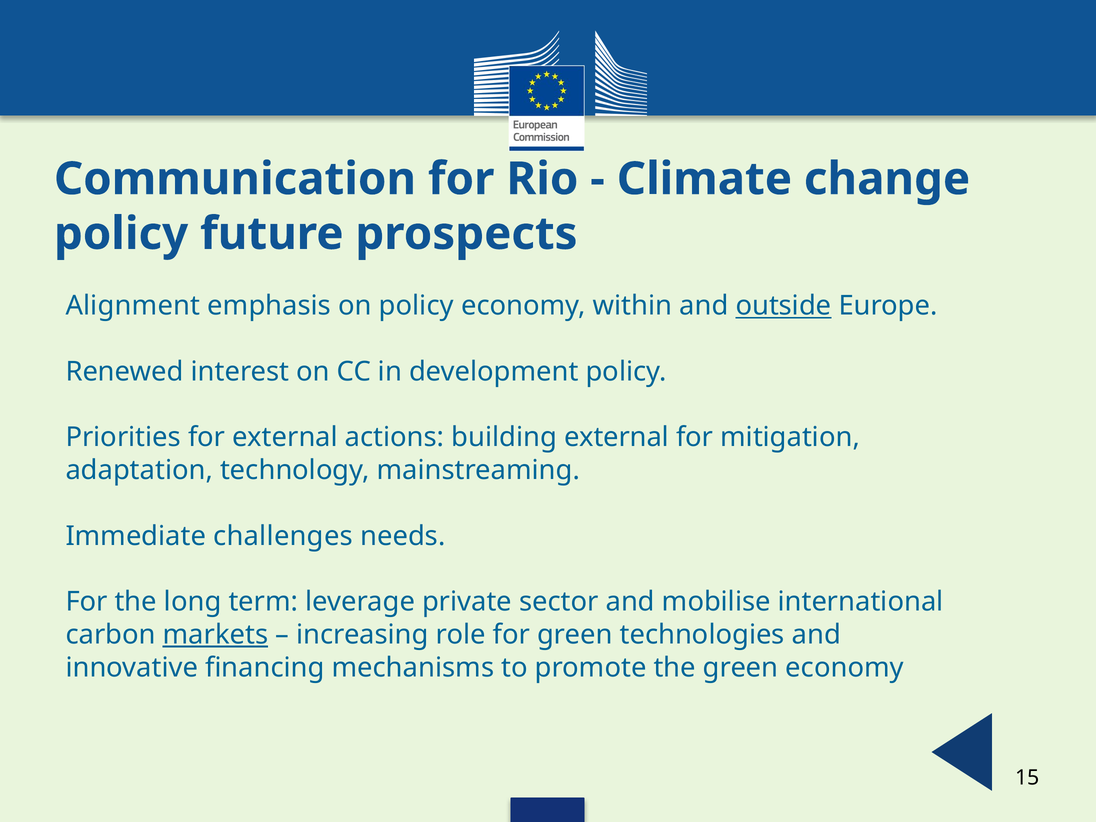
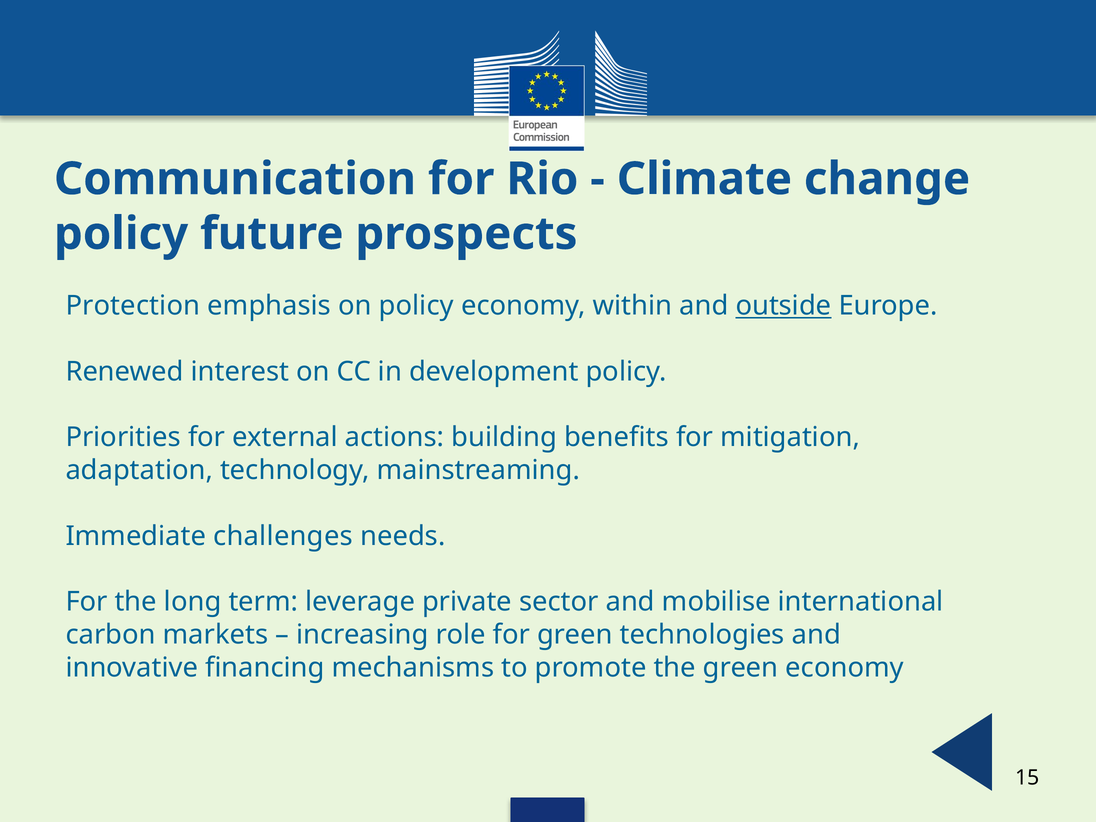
Alignment: Alignment -> Protection
building external: external -> benefits
markets underline: present -> none
